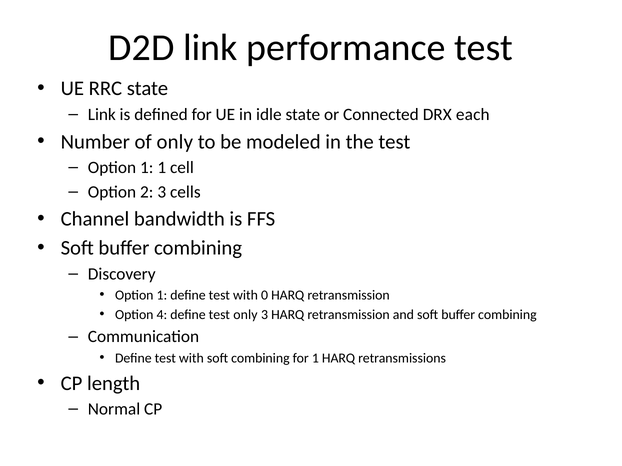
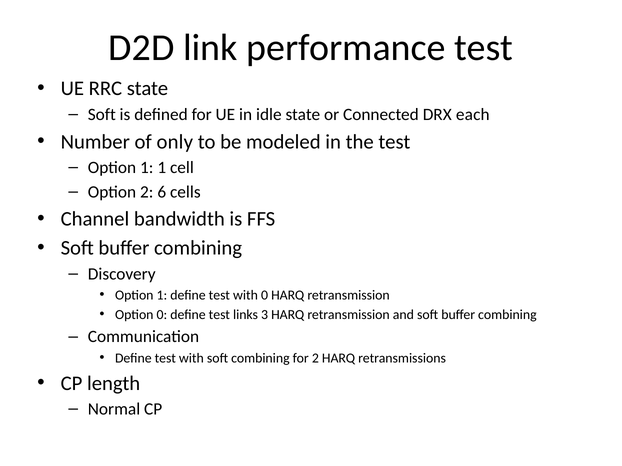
Link at (102, 115): Link -> Soft
2 3: 3 -> 6
Option 4: 4 -> 0
test only: only -> links
for 1: 1 -> 2
